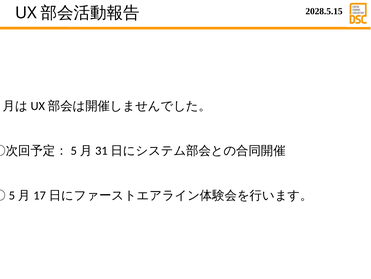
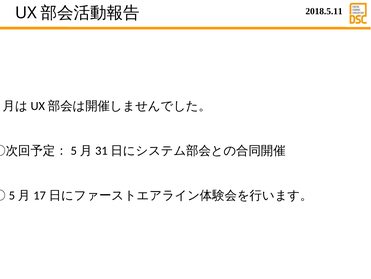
2028.5.15: 2028.5.15 -> 2018.5.11
